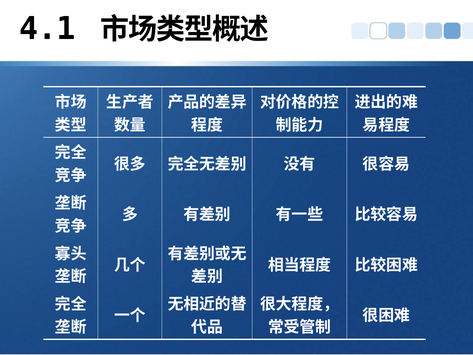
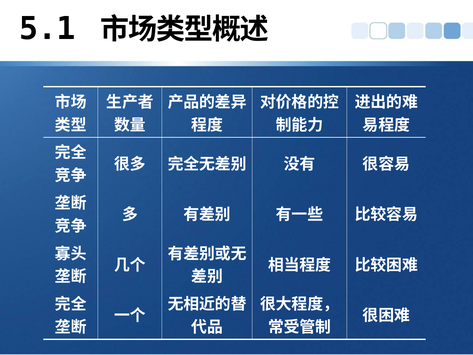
4.1: 4.1 -> 5.1
